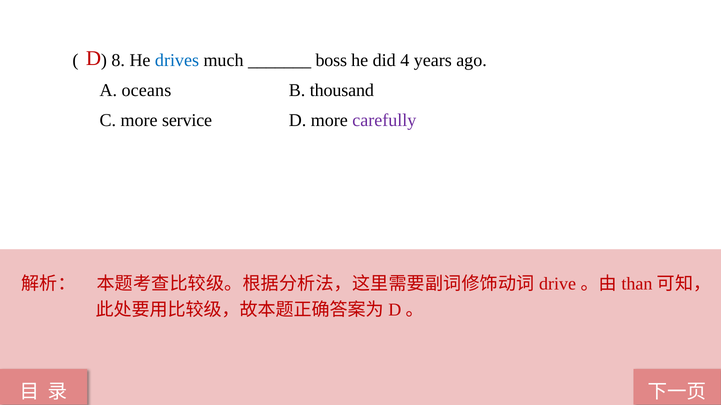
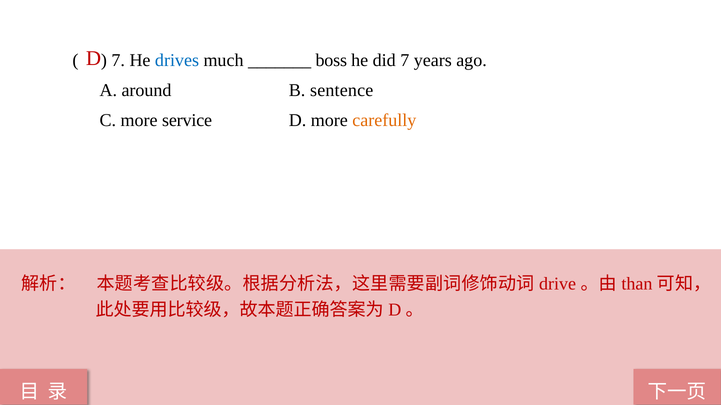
8 at (118, 60): 8 -> 7
did 4: 4 -> 7
oceans: oceans -> around
thousand: thousand -> sentence
carefully colour: purple -> orange
